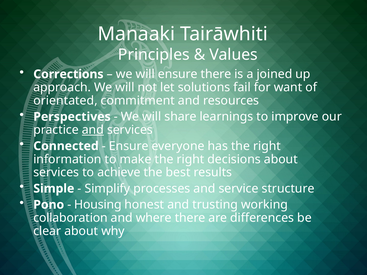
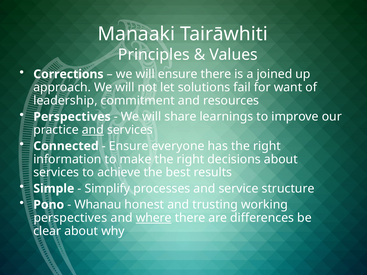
orientated: orientated -> leadership
Housing: Housing -> Whanau
collaboration at (70, 218): collaboration -> perspectives
where underline: none -> present
